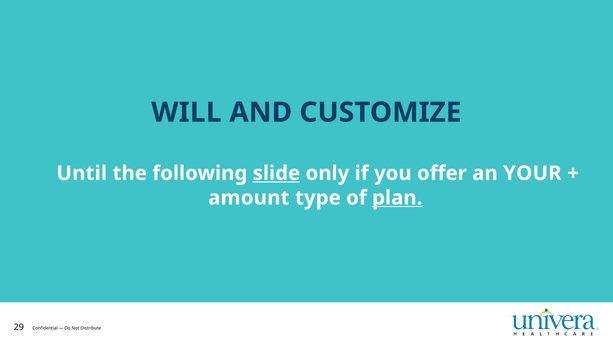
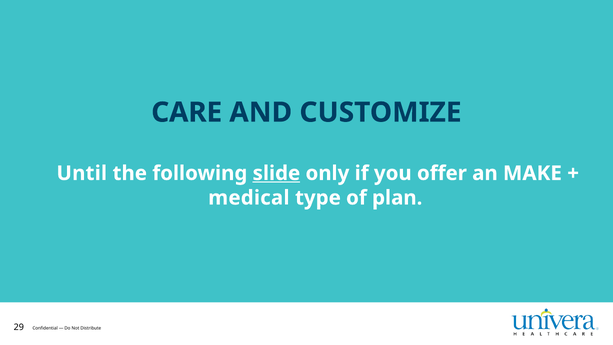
WILL: WILL -> CARE
YOUR: YOUR -> MAKE
amount: amount -> medical
plan underline: present -> none
